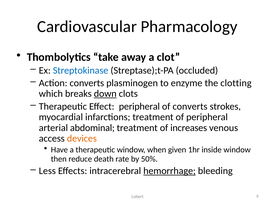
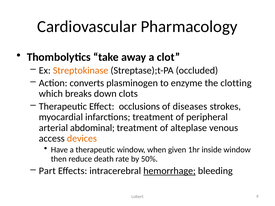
Streptokinase colour: blue -> orange
down underline: present -> none
Effect peripheral: peripheral -> occlusions
of converts: converts -> diseases
increases: increases -> alteplase
Less: Less -> Part
